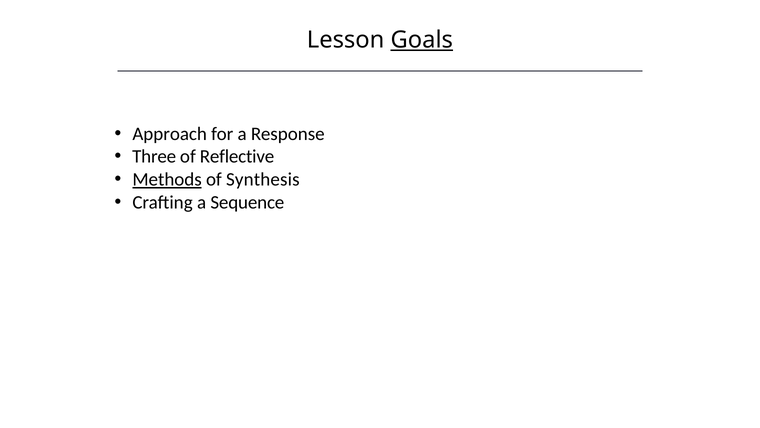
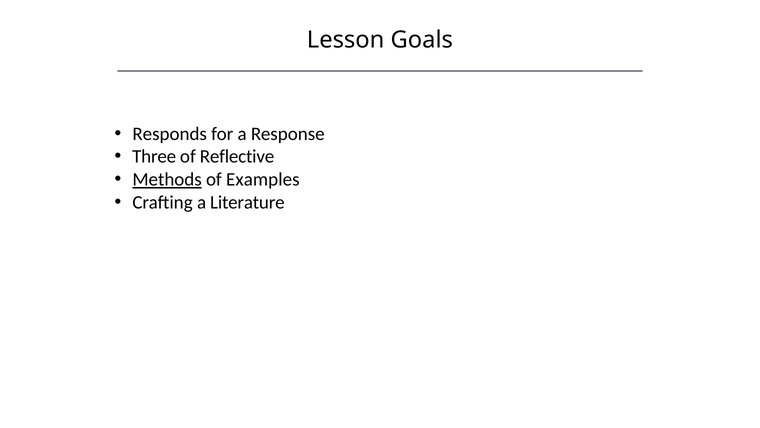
Goals underline: present -> none
Approach: Approach -> Responds
Synthesis: Synthesis -> Examples
Sequence: Sequence -> Literature
